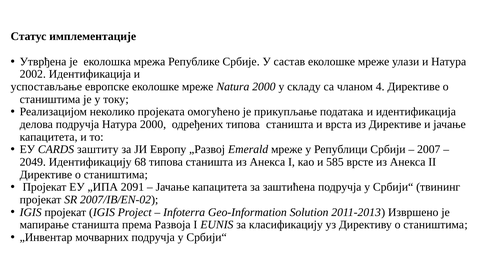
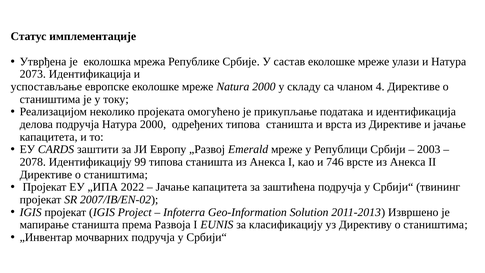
2002: 2002 -> 2073
заштиту: заштиту -> заштити
2007: 2007 -> 2003
2049: 2049 -> 2078
68: 68 -> 99
585: 585 -> 746
2091: 2091 -> 2022
